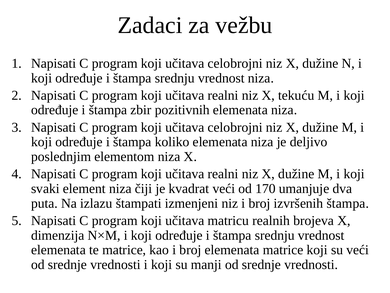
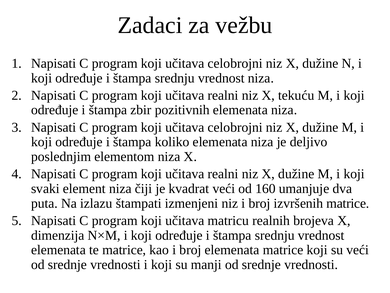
170: 170 -> 160
izvršenih štampa: štampa -> matrice
